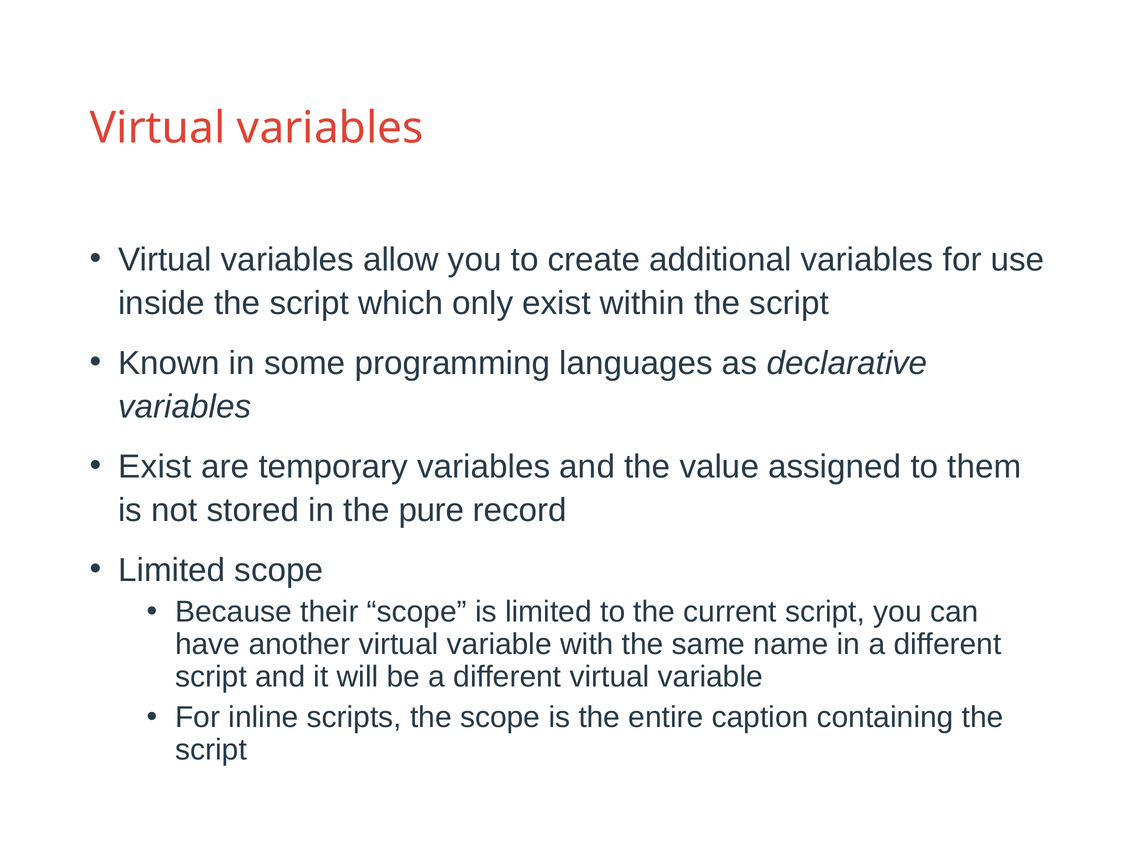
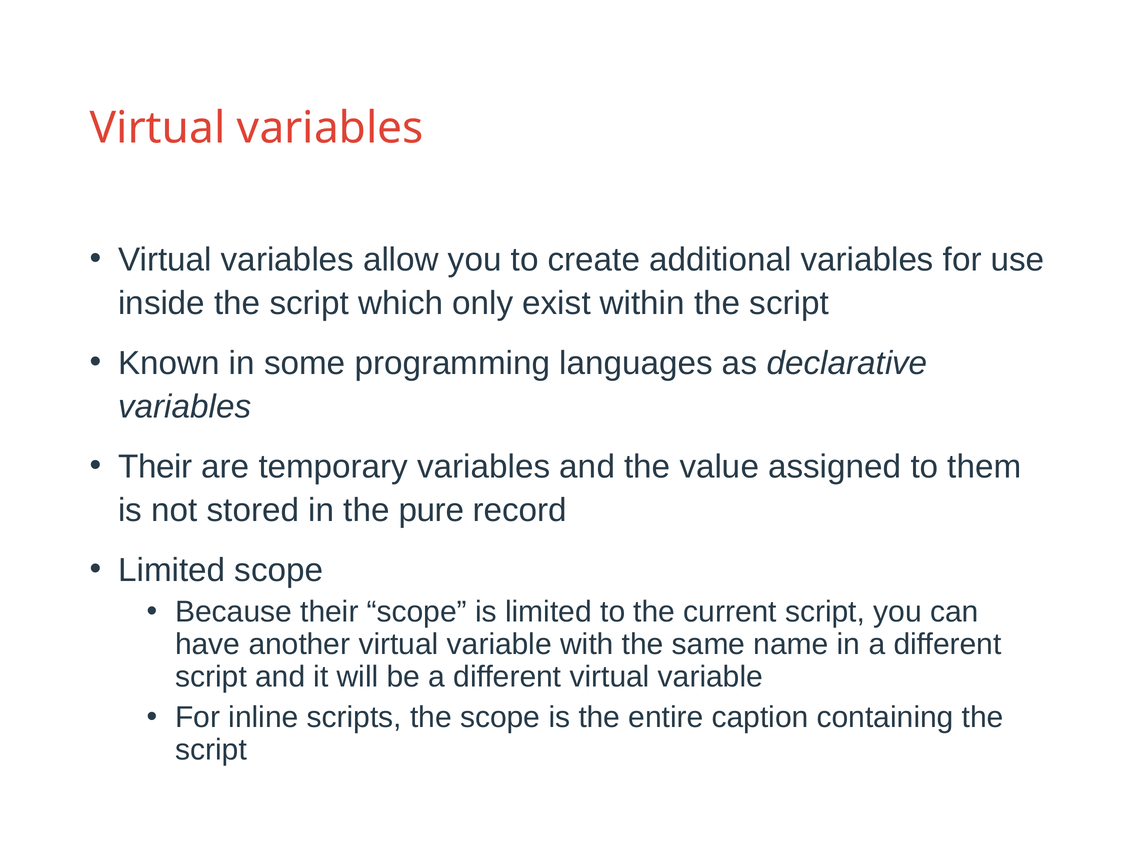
Exist at (155, 467): Exist -> Their
